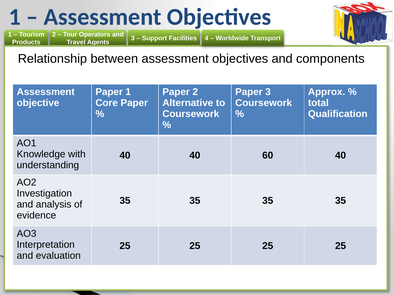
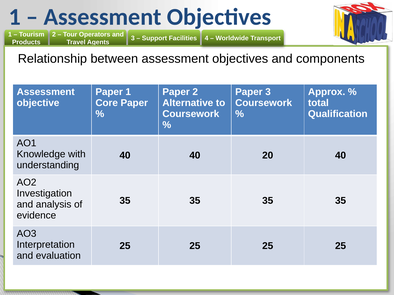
60: 60 -> 20
